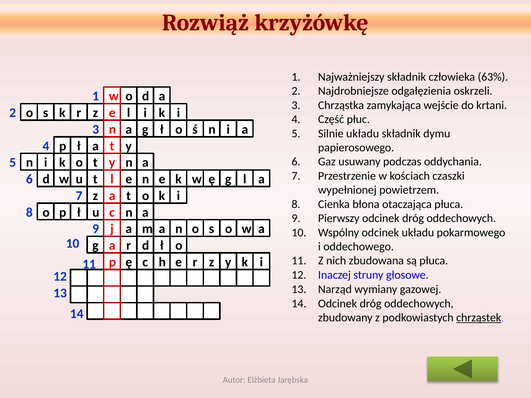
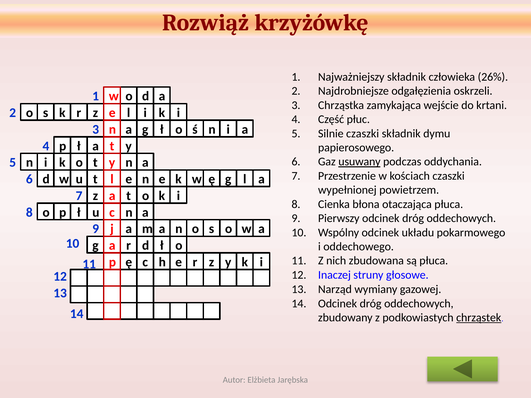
63%: 63% -> 26%
Silnie układu: układu -> czaszki
usuwany underline: none -> present
